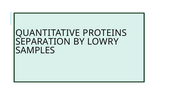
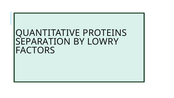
SAMPLES: SAMPLES -> FACTORS
